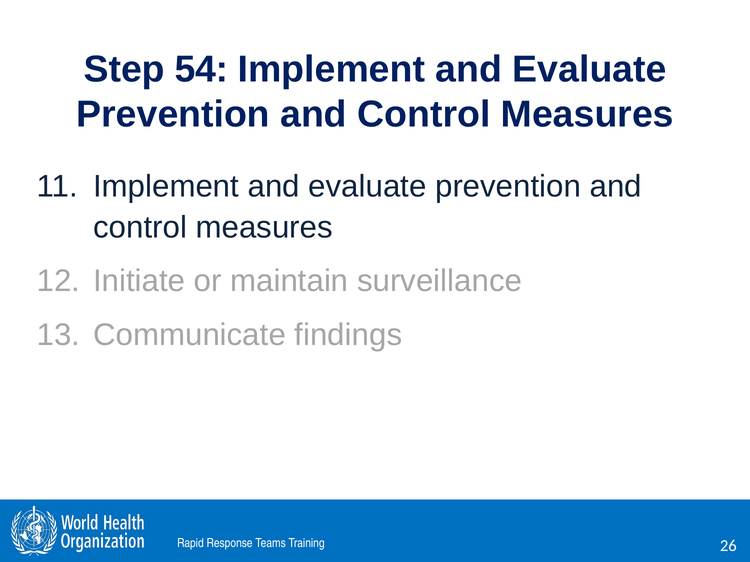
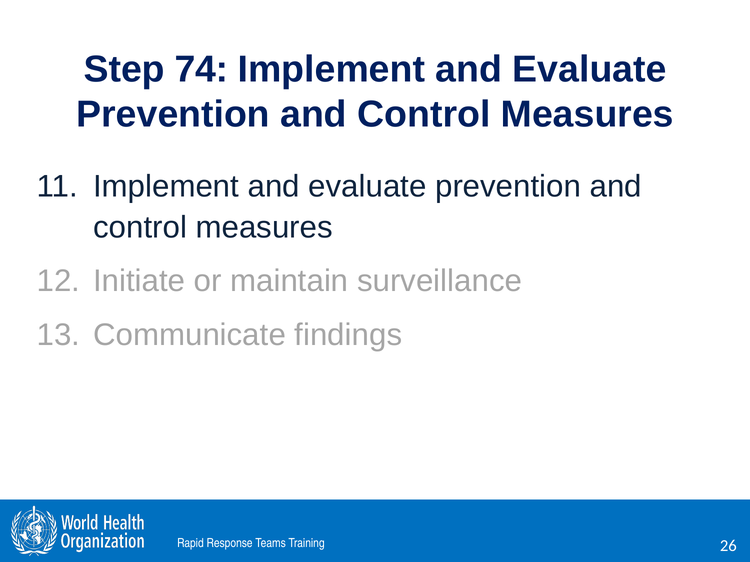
54: 54 -> 74
